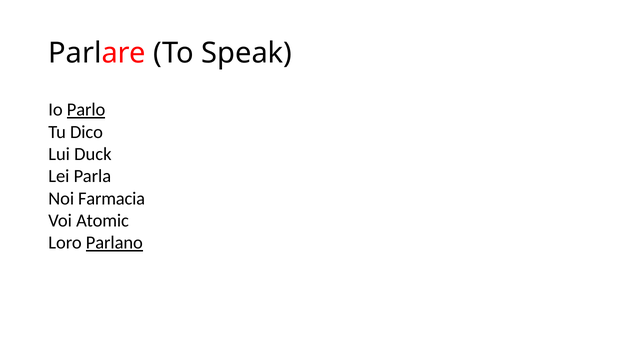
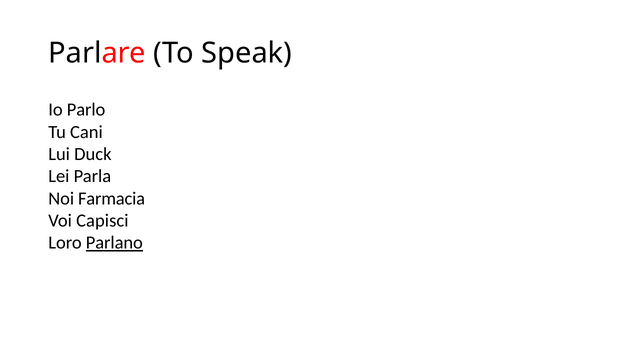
Parlo underline: present -> none
Dico: Dico -> Cani
Atomic: Atomic -> Capisci
